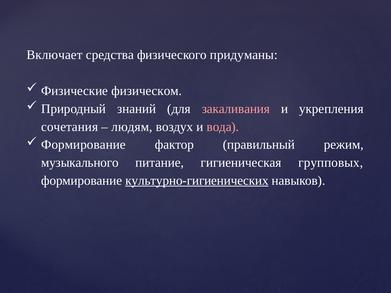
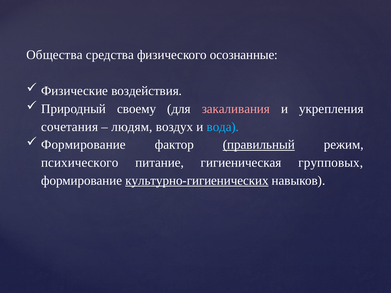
Включает: Включает -> Общества
придуманы: придуманы -> осознанные
физическом: физическом -> воздействия
знаний: знаний -> своему
вода colour: pink -> light blue
правильный underline: none -> present
музыкального: музыкального -> психического
